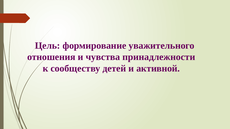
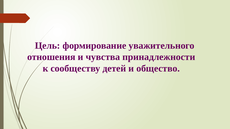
активной: активной -> общество
